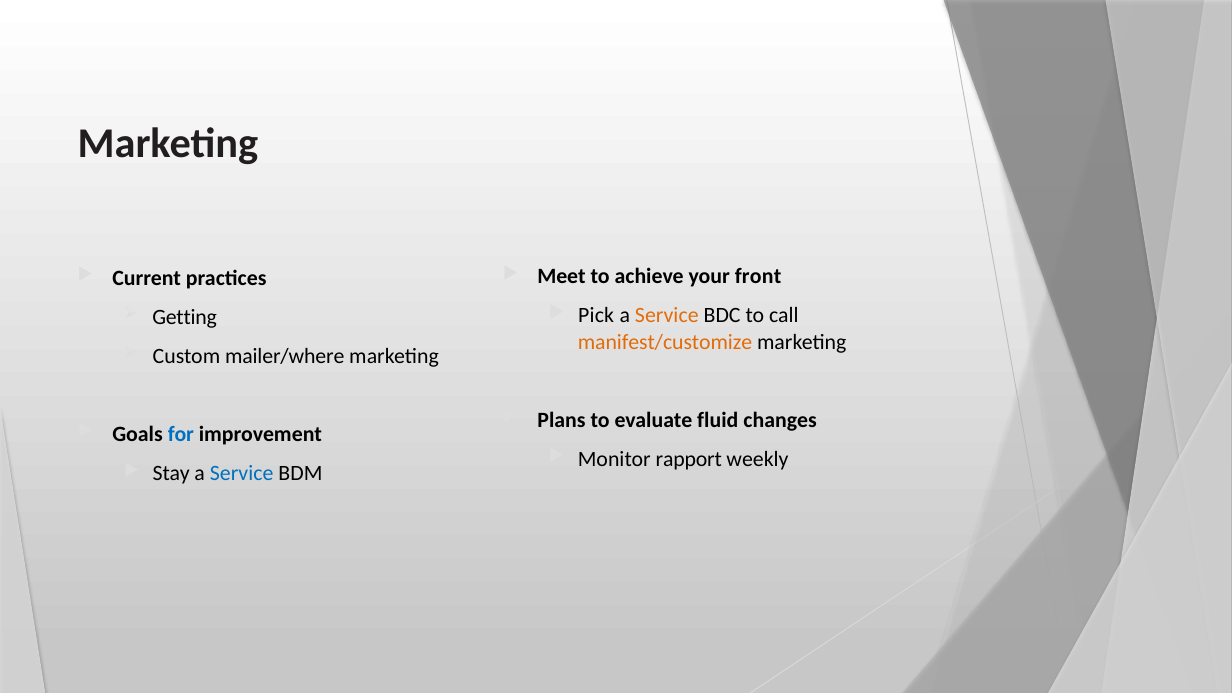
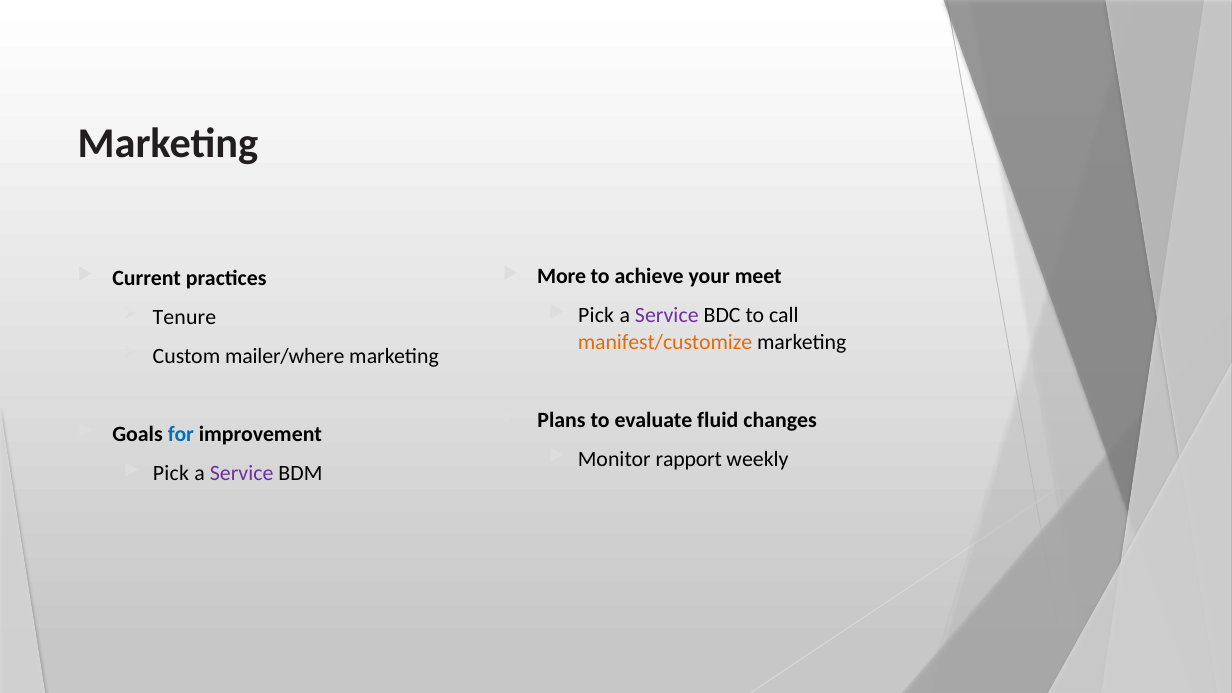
Meet: Meet -> More
front: front -> meet
Service at (667, 316) colour: orange -> purple
Getting: Getting -> Tenure
Stay at (171, 474): Stay -> Pick
Service at (242, 474) colour: blue -> purple
